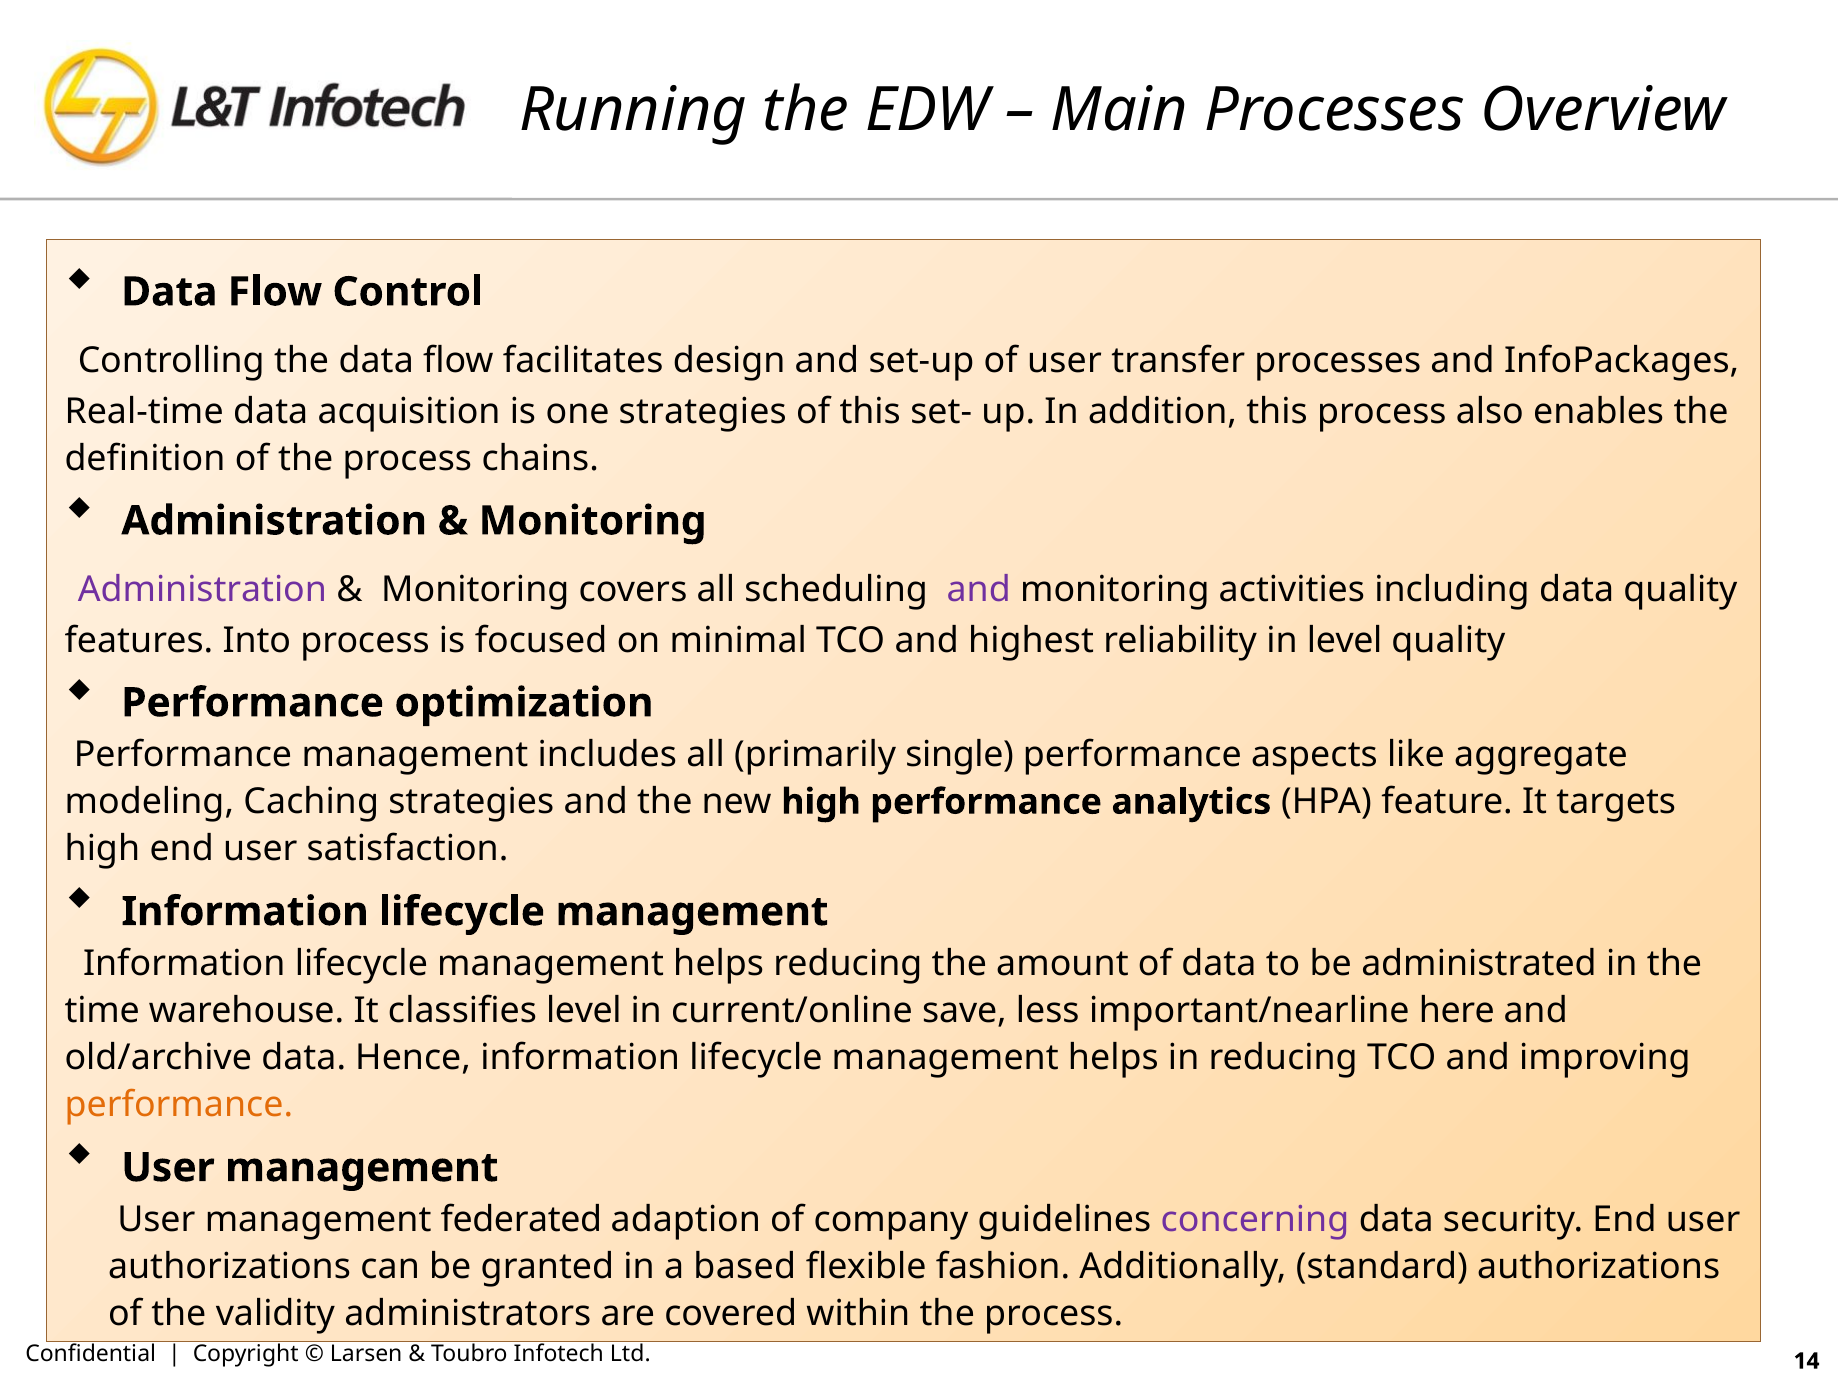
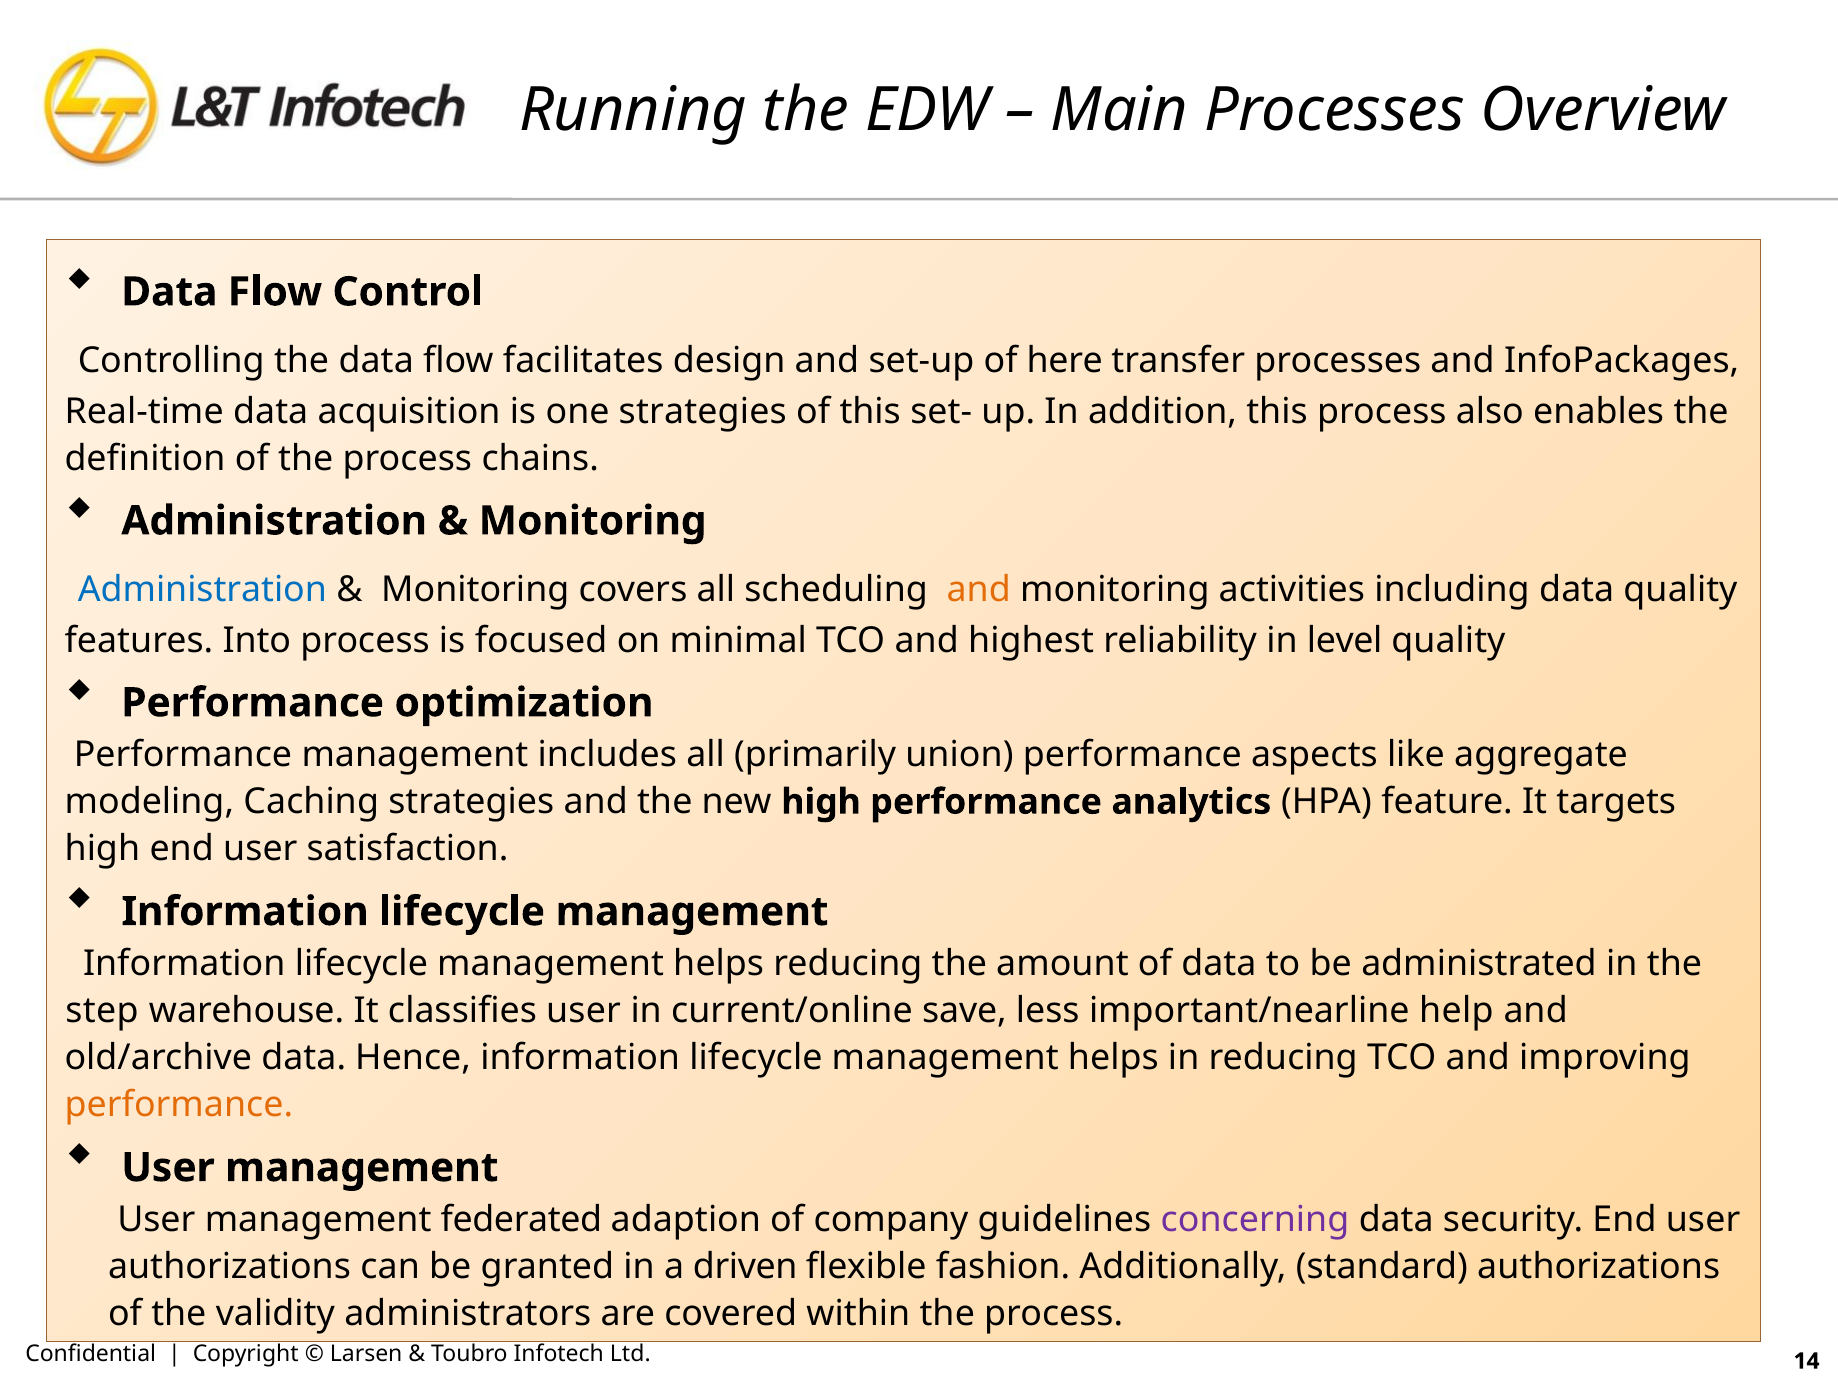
of user: user -> here
Administration at (202, 590) colour: purple -> blue
and at (979, 590) colour: purple -> orange
single: single -> union
time: time -> step
classifies level: level -> user
here: here -> help
based: based -> driven
